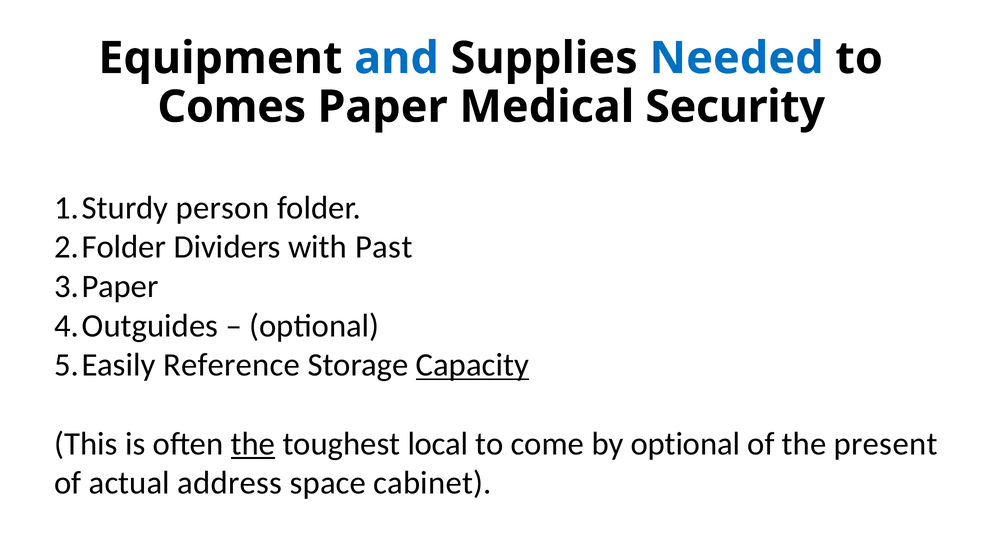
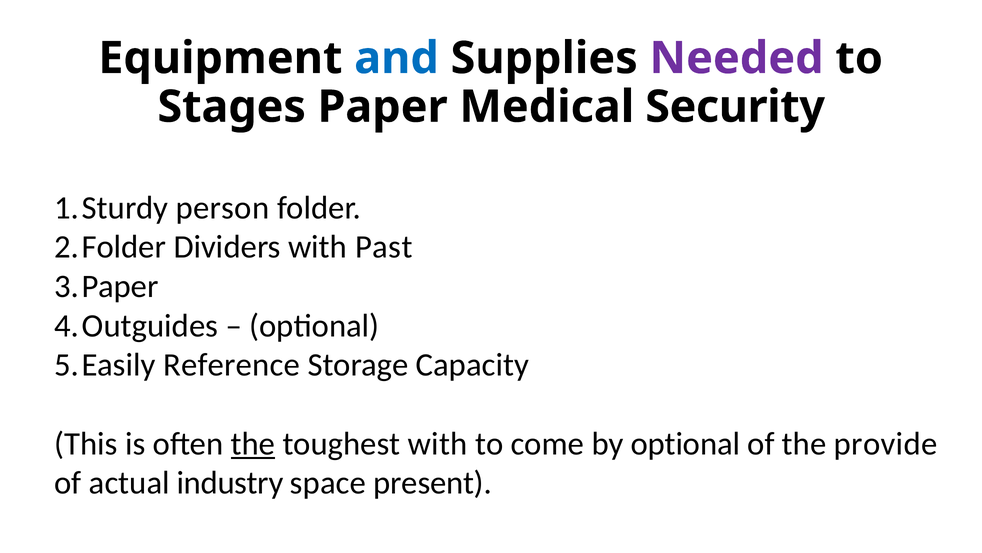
Needed colour: blue -> purple
Comes: Comes -> Stages
Capacity underline: present -> none
toughest local: local -> with
present: present -> provide
address: address -> industry
cabinet: cabinet -> present
